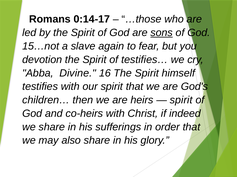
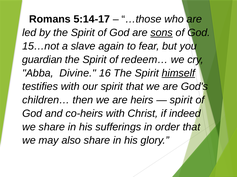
0:14-17: 0:14-17 -> 5:14-17
devotion: devotion -> guardian
testifies…: testifies… -> redeem…
himself underline: none -> present
